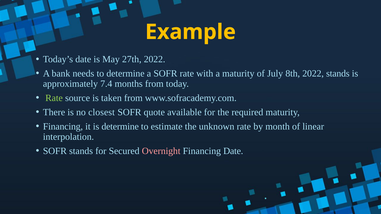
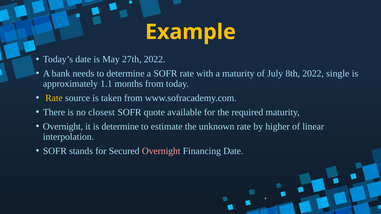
2022 stands: stands -> single
7.4: 7.4 -> 1.1
Rate at (54, 98) colour: light green -> yellow
Financing at (63, 127): Financing -> Overnight
month: month -> higher
